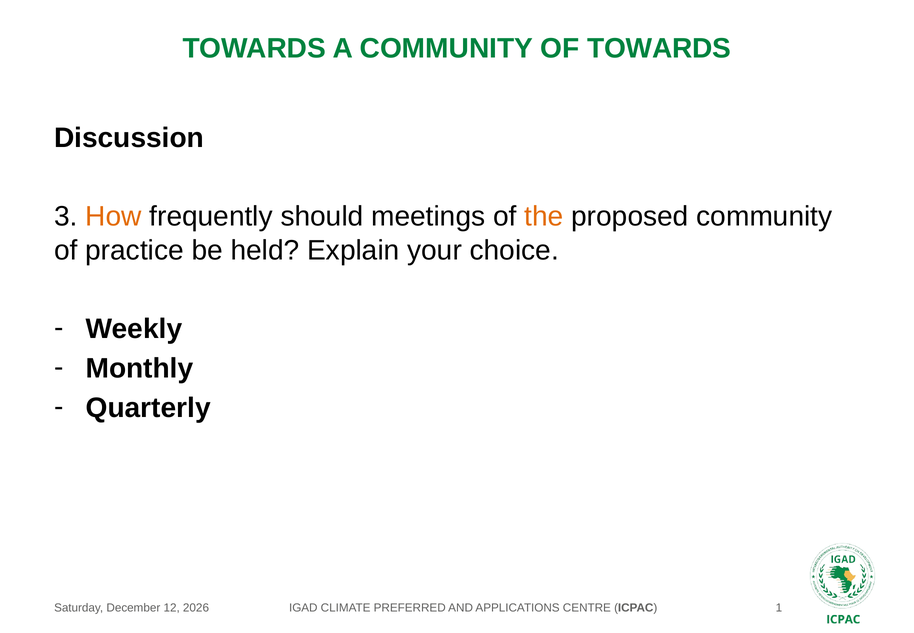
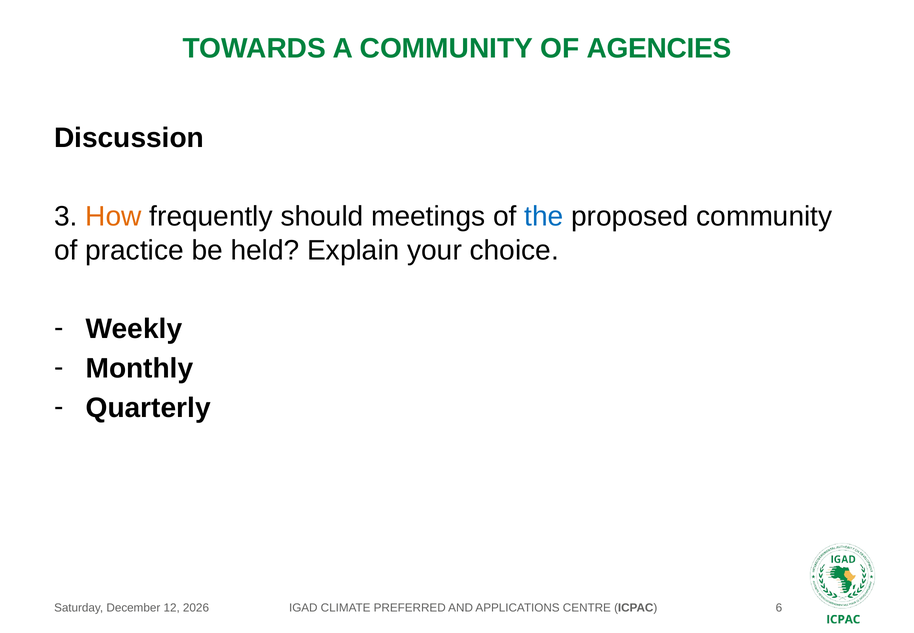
OF TOWARDS: TOWARDS -> AGENCIES
the colour: orange -> blue
1: 1 -> 6
